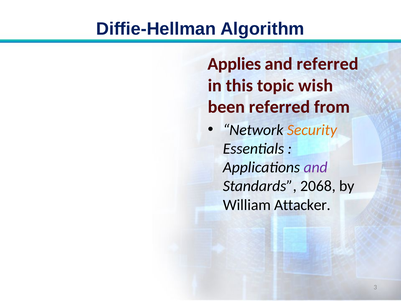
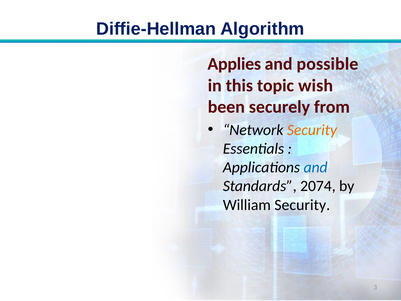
and referred: referred -> possible
been referred: referred -> securely
and at (316, 167) colour: purple -> blue
2068: 2068 -> 2074
William Attacker: Attacker -> Security
